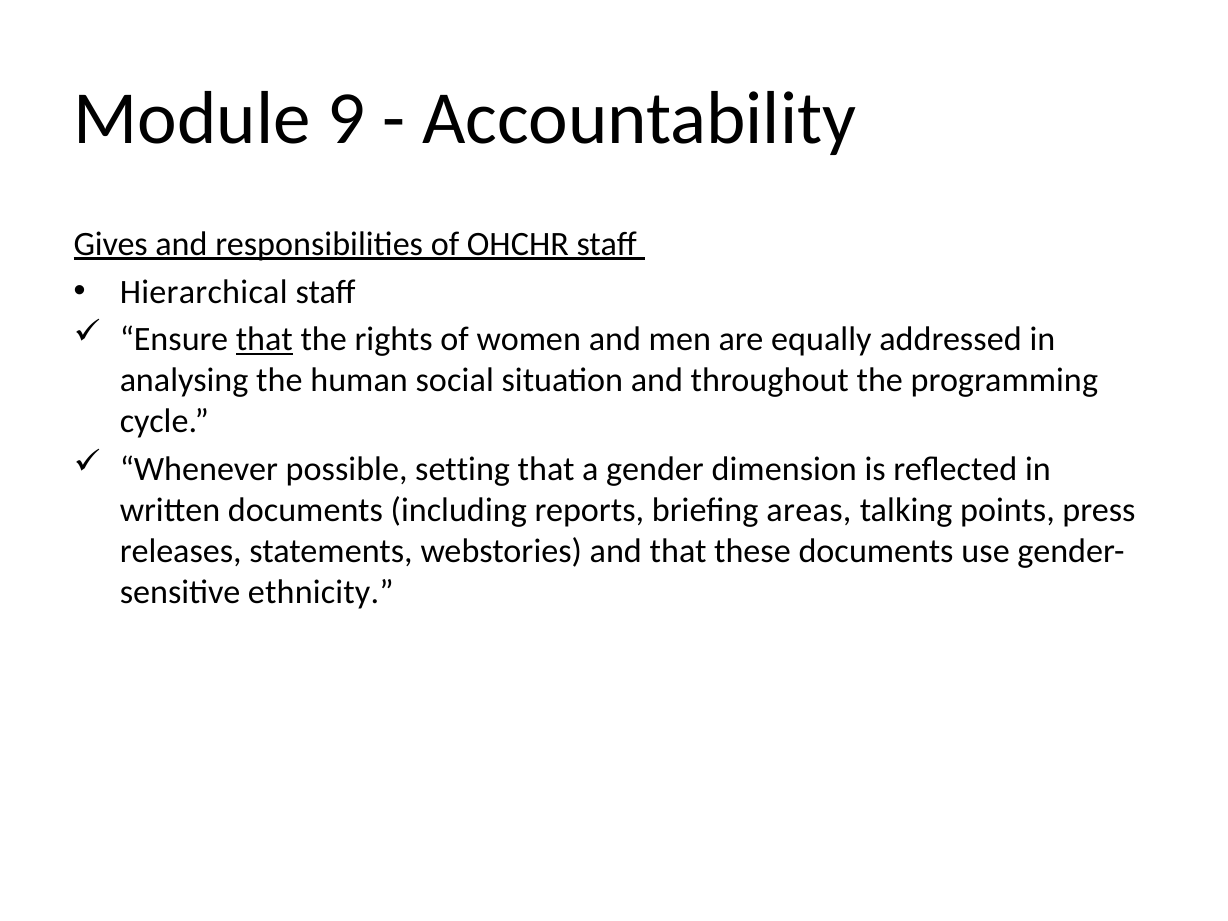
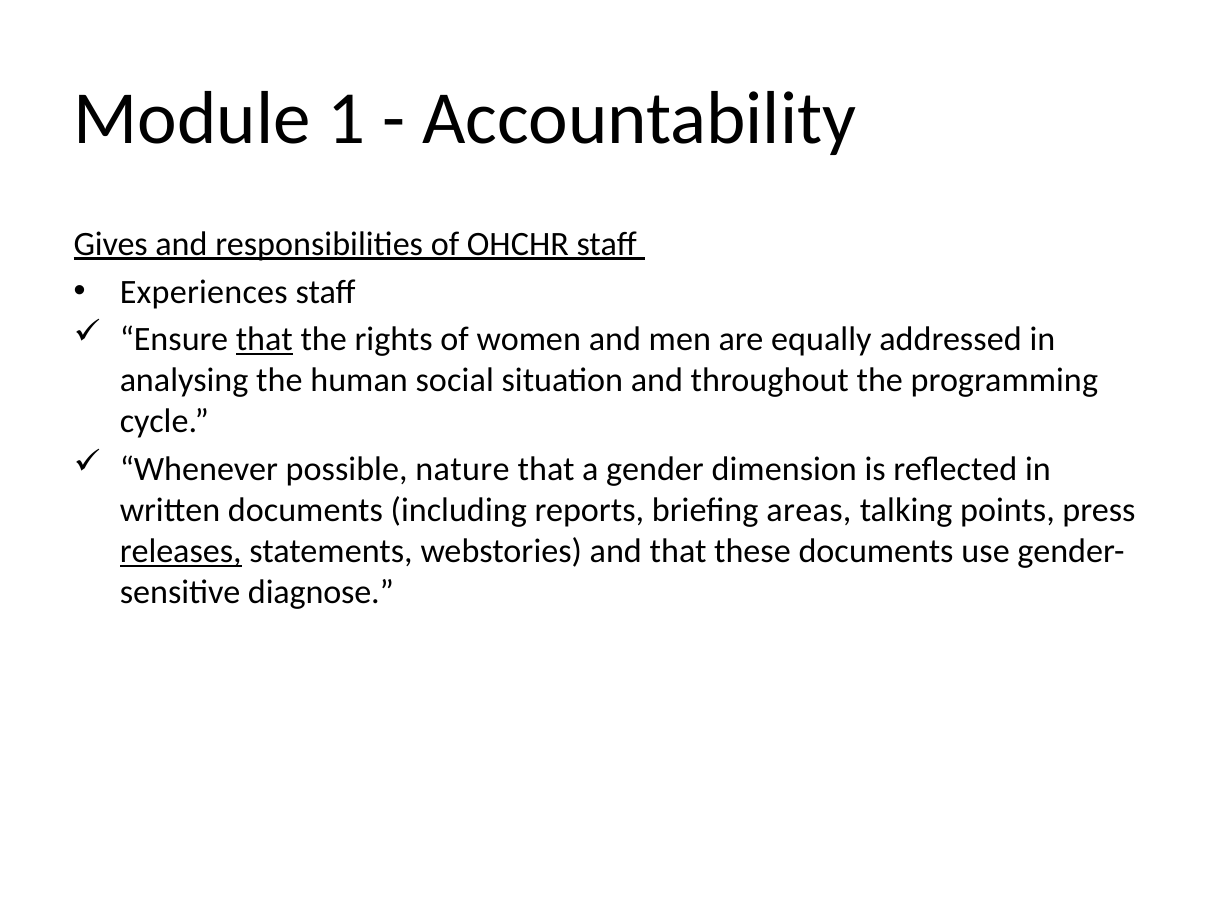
9: 9 -> 1
Hierarchical: Hierarchical -> Experiences
setting: setting -> nature
releases underline: none -> present
ethnicity: ethnicity -> diagnose
